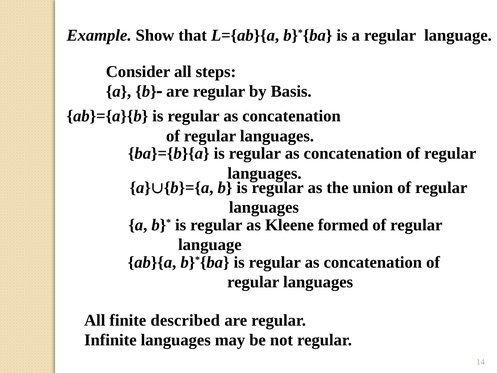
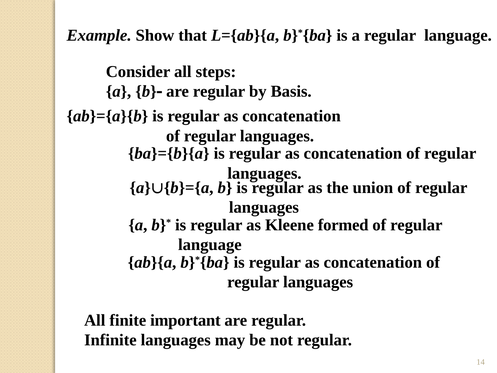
described: described -> important
